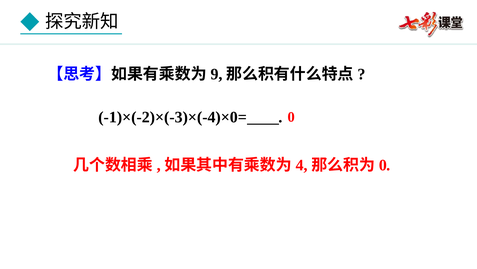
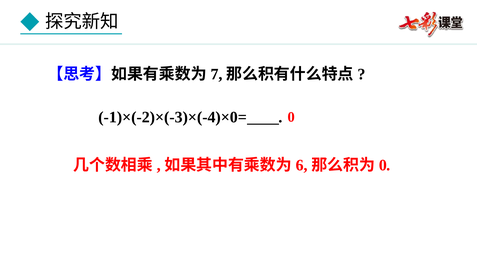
9: 9 -> 7
4: 4 -> 6
